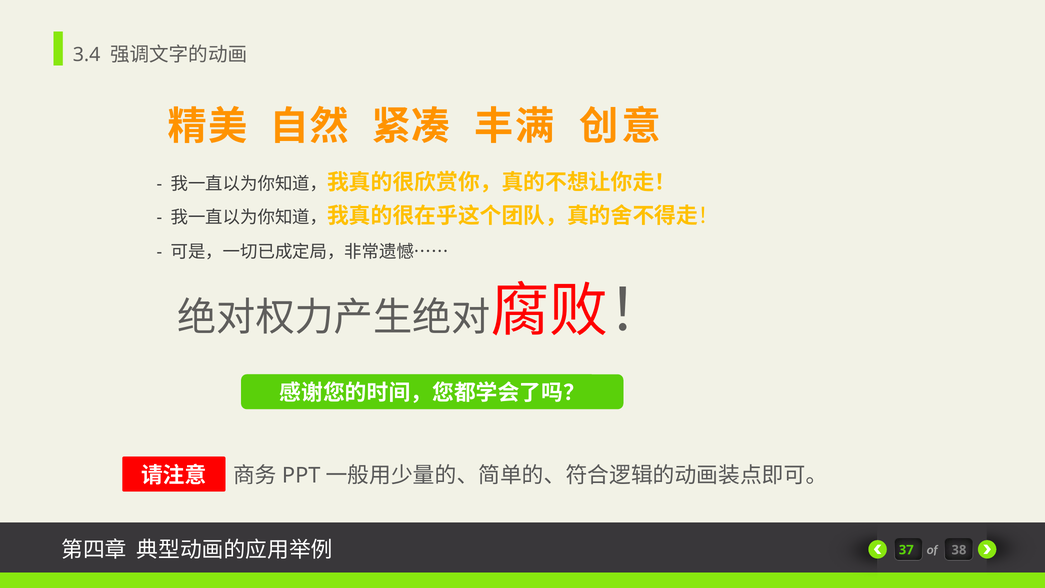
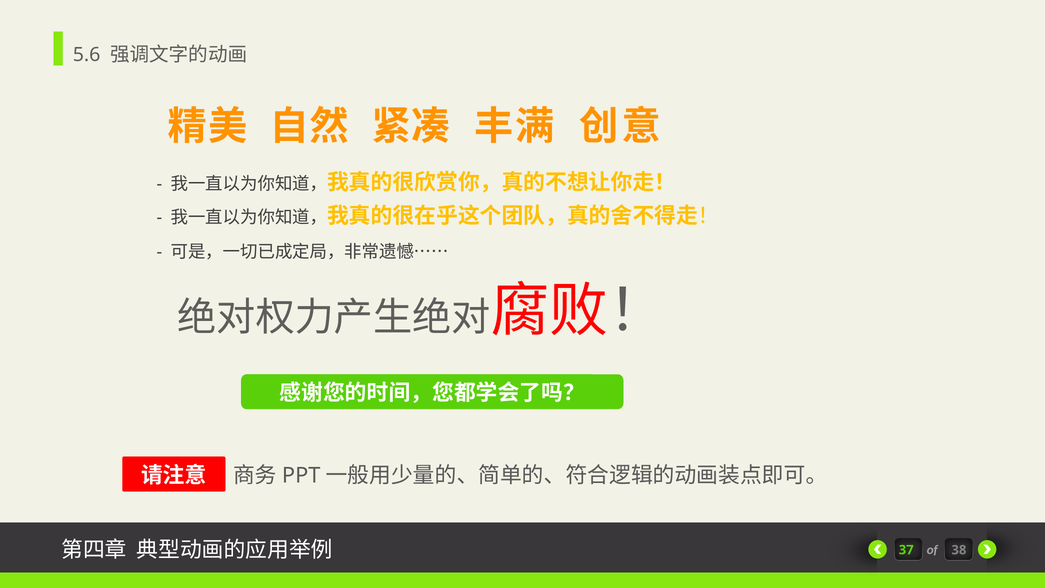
3.4: 3.4 -> 5.6
